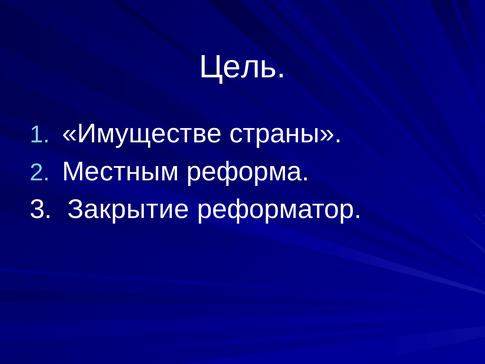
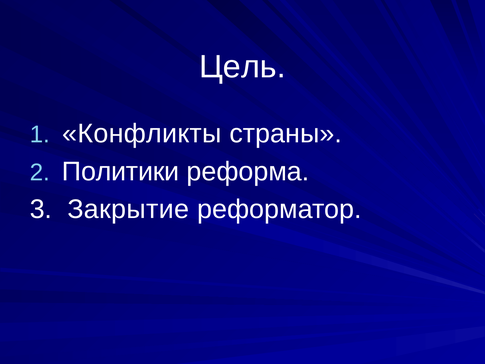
Имуществе: Имуществе -> Конфликты
Местным: Местным -> Политики
